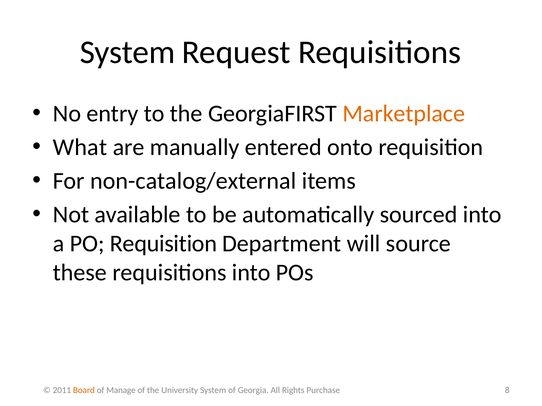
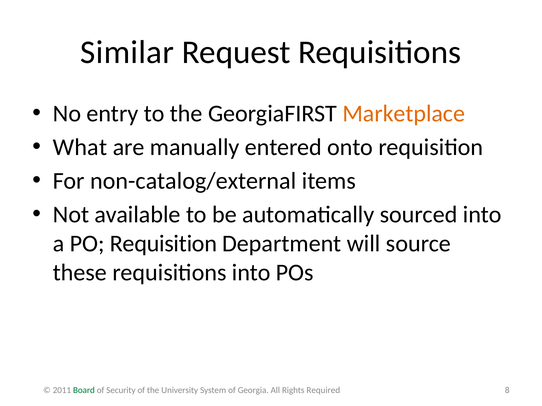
System at (127, 52): System -> Similar
Board colour: orange -> green
Manage: Manage -> Security
Purchase: Purchase -> Required
